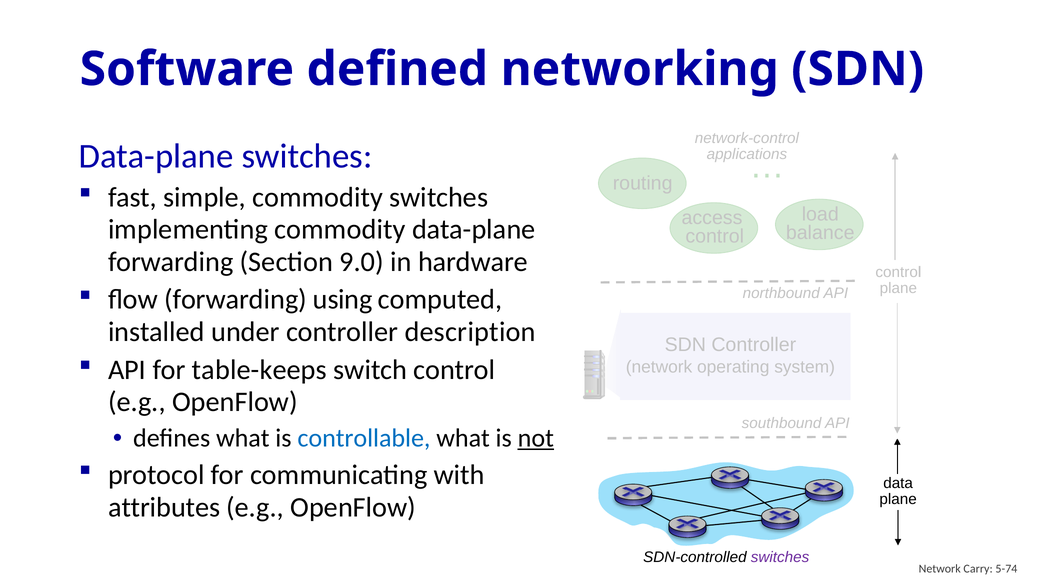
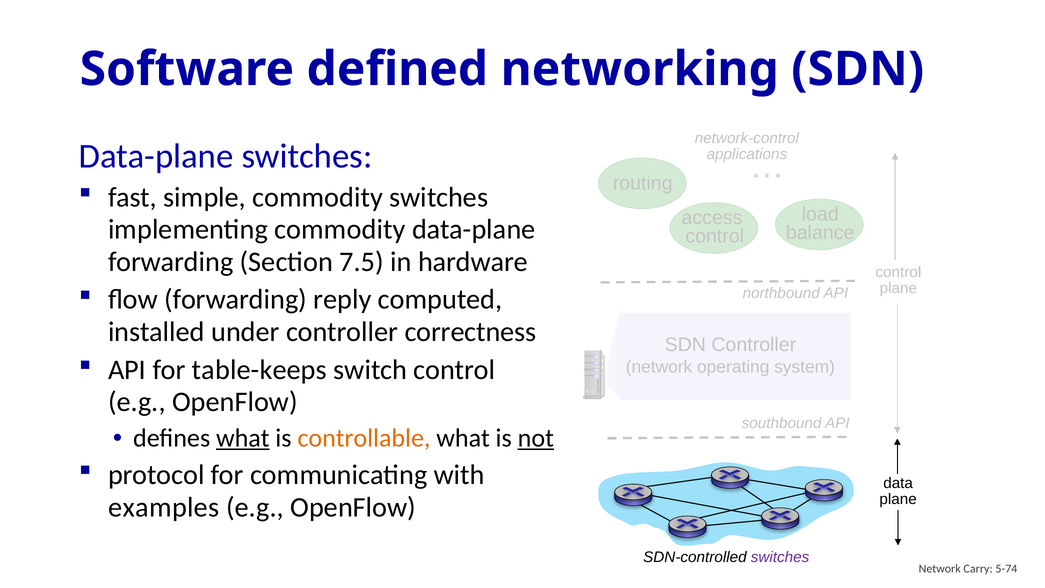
9.0: 9.0 -> 7.5
using: using -> reply
description: description -> correctness
what at (243, 438) underline: none -> present
controllable colour: blue -> orange
attributes: attributes -> examples
